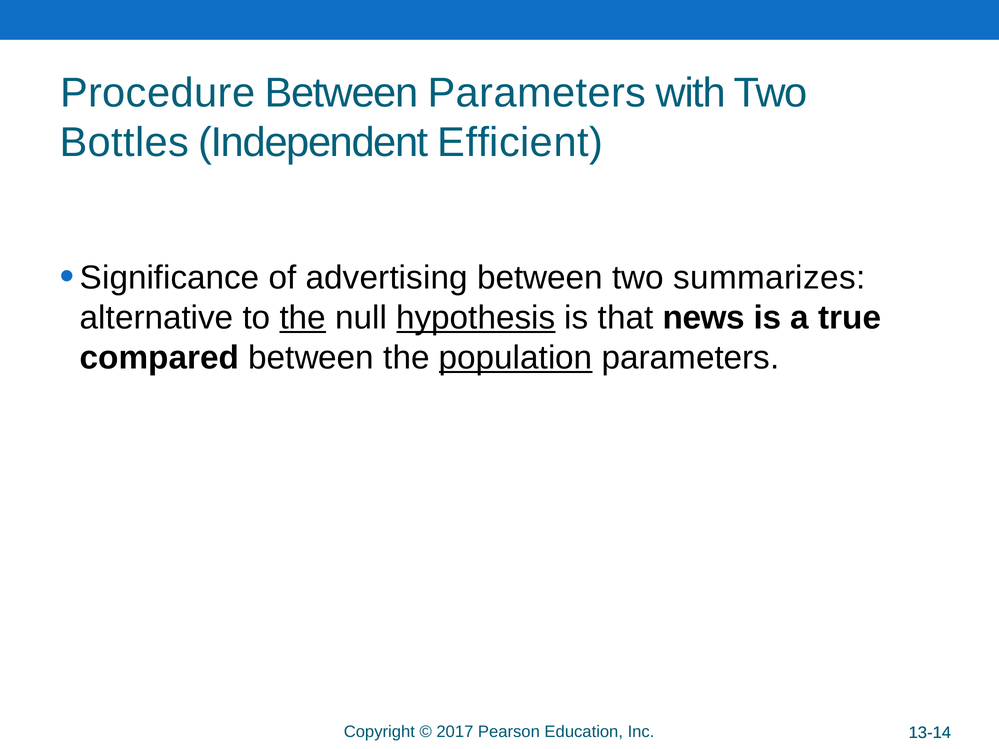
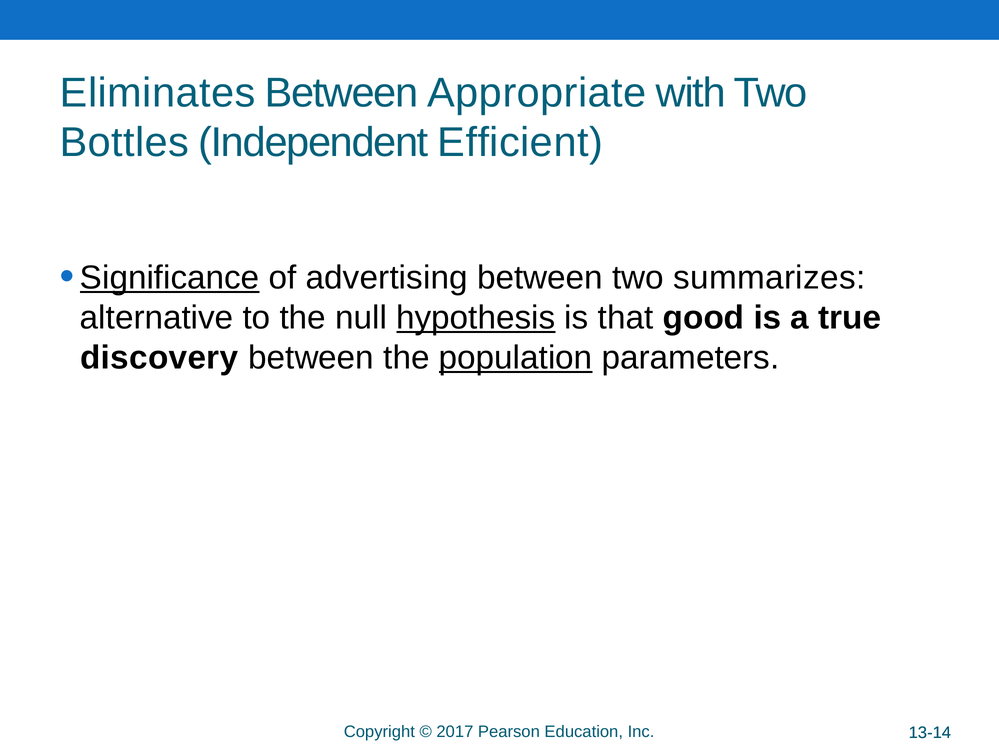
Procedure: Procedure -> Eliminates
Between Parameters: Parameters -> Appropriate
Significance underline: none -> present
the at (303, 318) underline: present -> none
news: news -> good
compared: compared -> discovery
